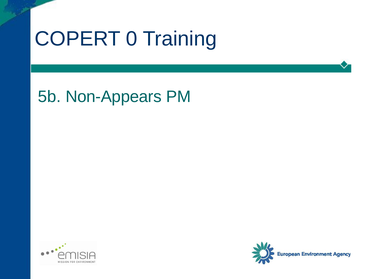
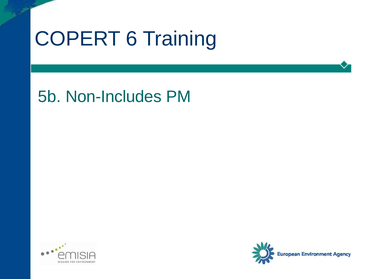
0: 0 -> 6
Non-Appears: Non-Appears -> Non-Includes
